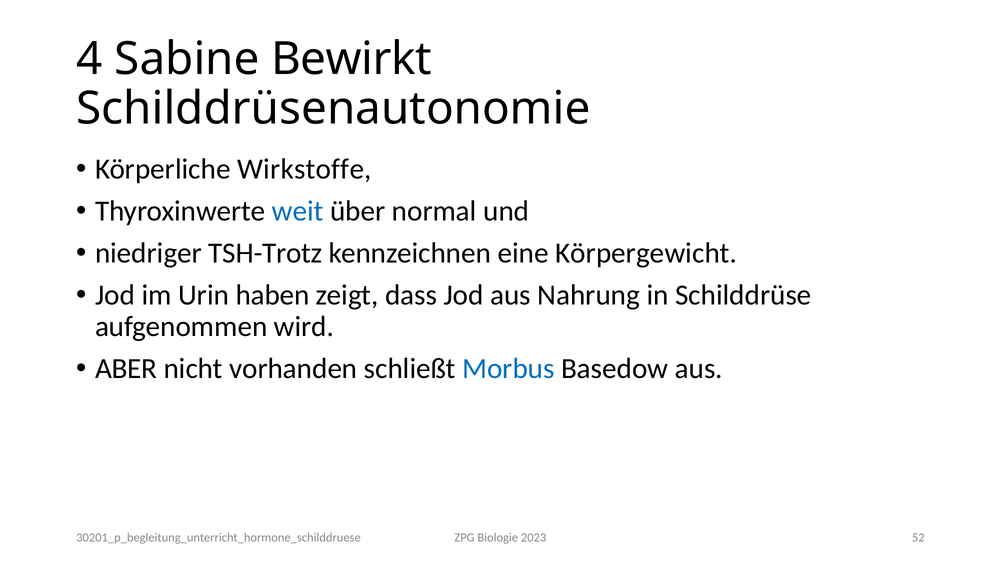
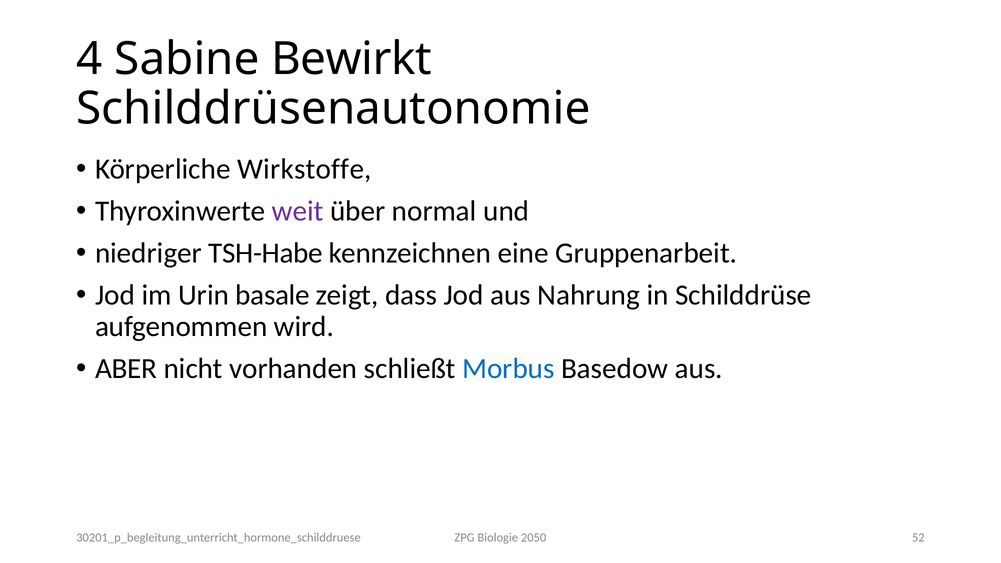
weit colour: blue -> purple
TSH-Trotz: TSH-Trotz -> TSH-Habe
Körpergewicht: Körpergewicht -> Gruppenarbeit
haben: haben -> basale
2023: 2023 -> 2050
